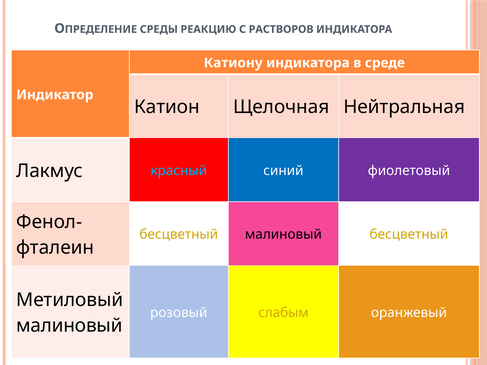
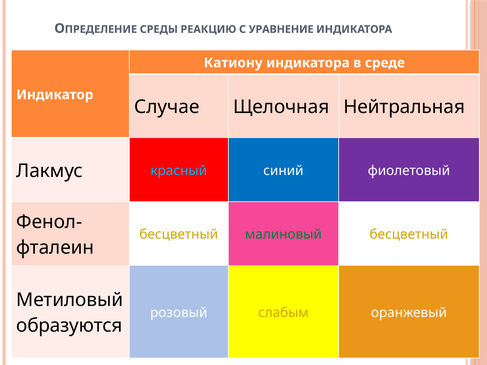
РАСТВОРОВ: РАСТВОРОВ -> УРАВНЕНИЕ
Катион: Катион -> Случае
малиновый at (283, 235) colour: black -> green
малиновый at (69, 326): малиновый -> образуются
